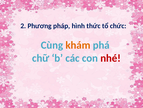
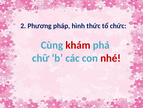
khám colour: orange -> red
